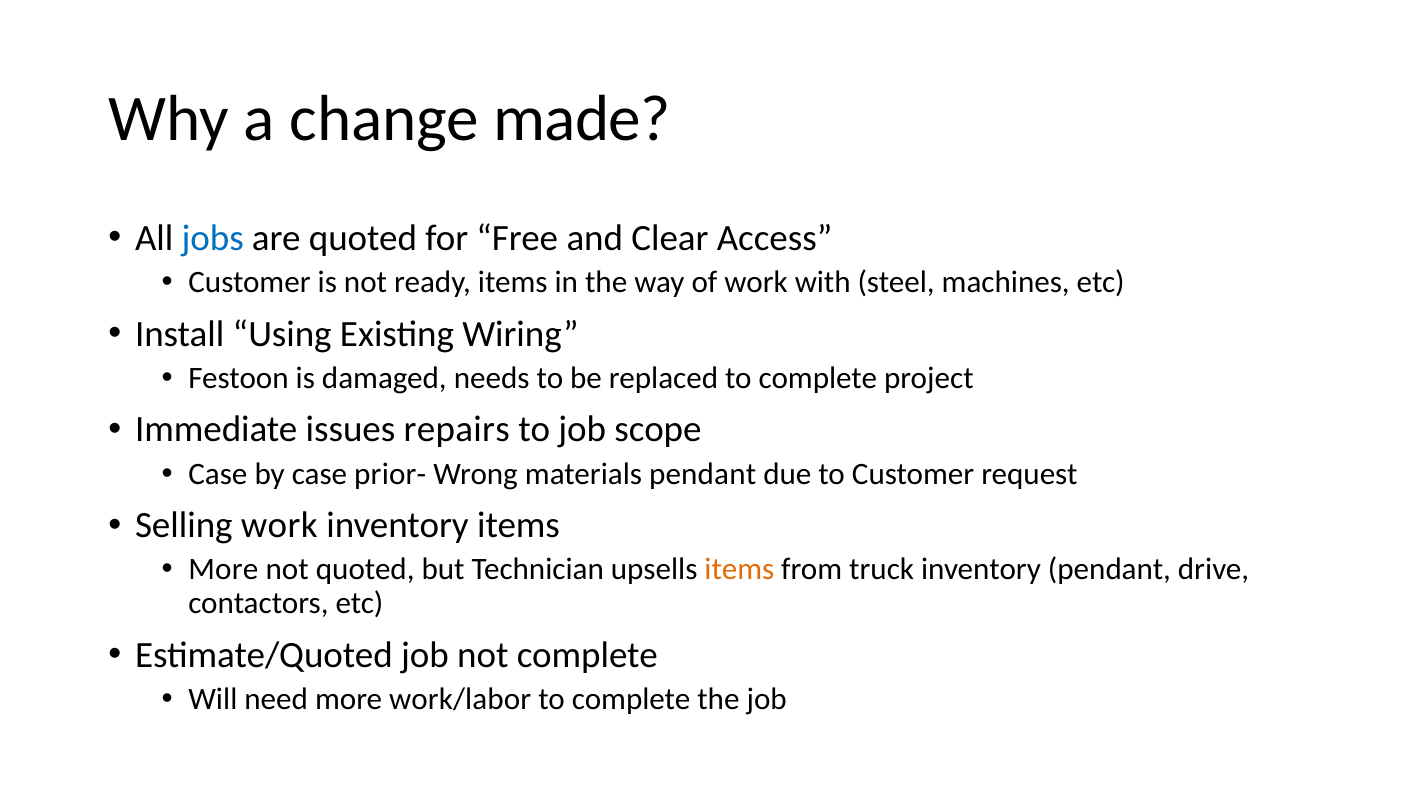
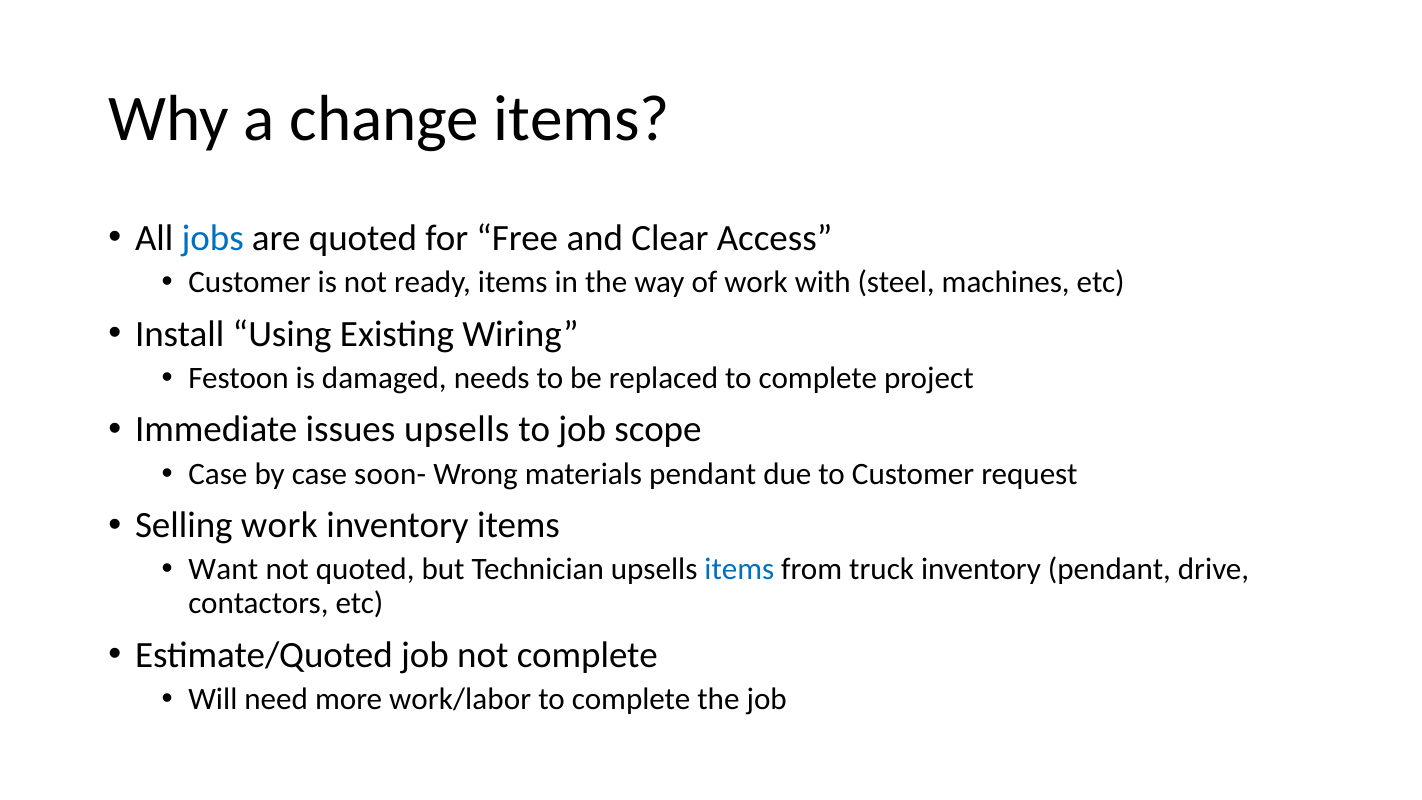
change made: made -> items
issues repairs: repairs -> upsells
prior-: prior- -> soon-
More at (223, 570): More -> Want
items at (739, 570) colour: orange -> blue
